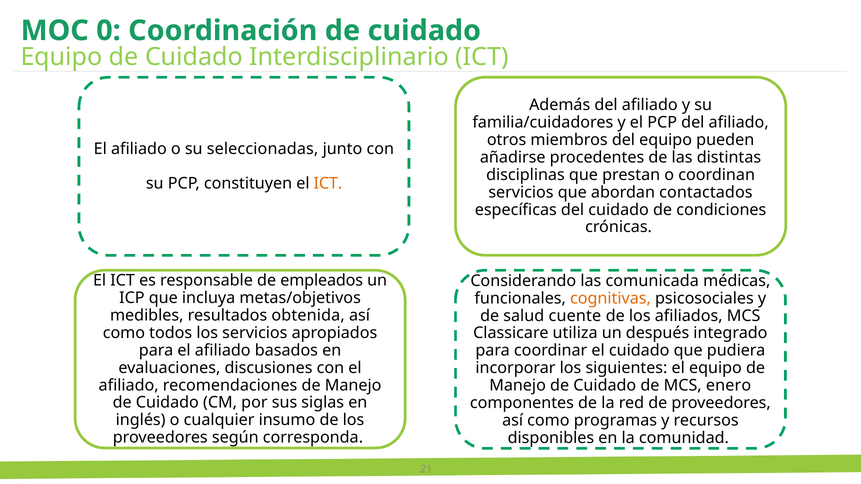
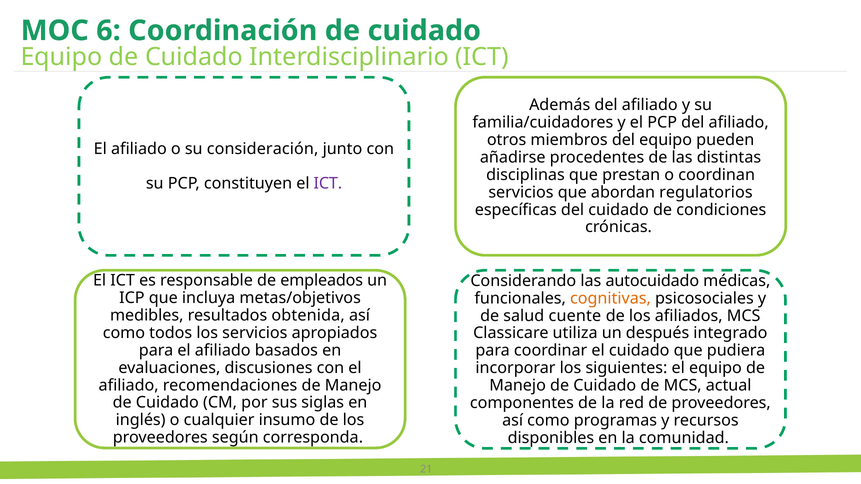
0: 0 -> 6
seleccionadas: seleccionadas -> consideración
ICT at (328, 184) colour: orange -> purple
contactados: contactados -> regulatorios
comunicada: comunicada -> autocuidado
enero: enero -> actual
